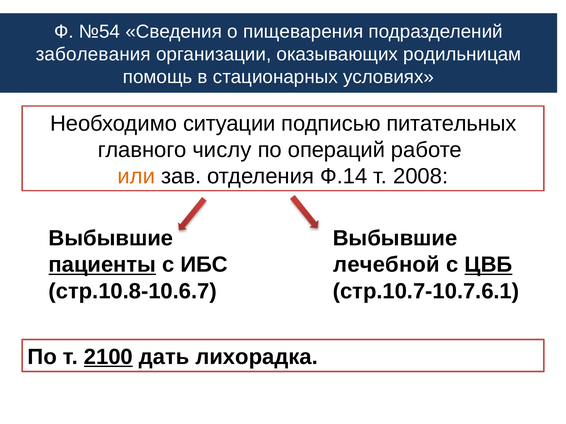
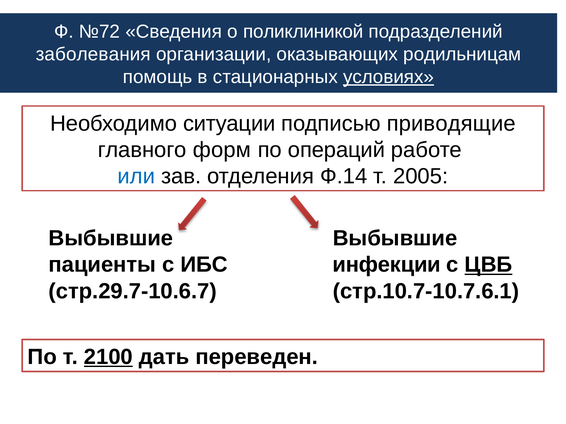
№54: №54 -> №72
пищеварения: пищеварения -> поликлиникой
условиях underline: none -> present
питательных: питательных -> приводящие
числу: числу -> форм
или colour: orange -> blue
2008: 2008 -> 2005
пациенты underline: present -> none
лечебной: лечебной -> инфекции
стр.10.8-10.6.7: стр.10.8-10.6.7 -> стр.29.7-10.6.7
лихорадка: лихорадка -> переведен
